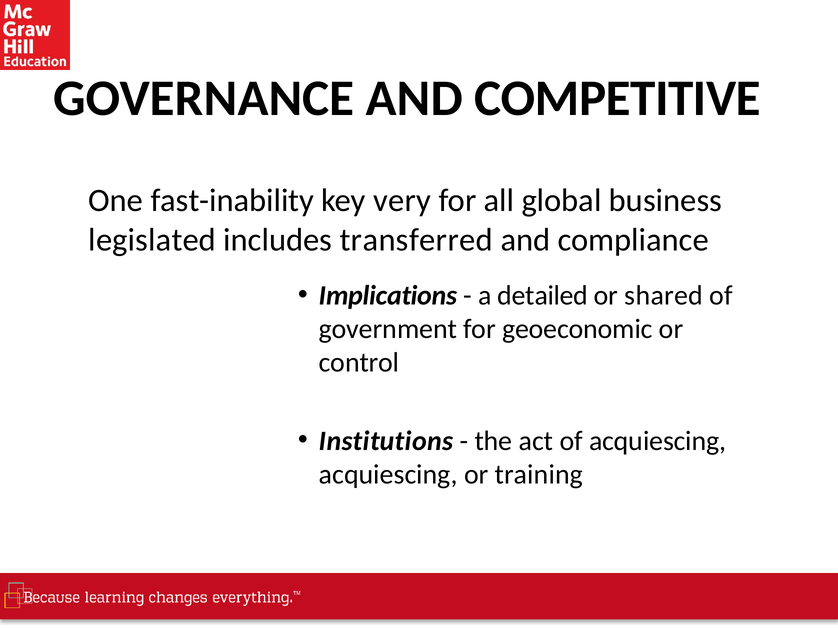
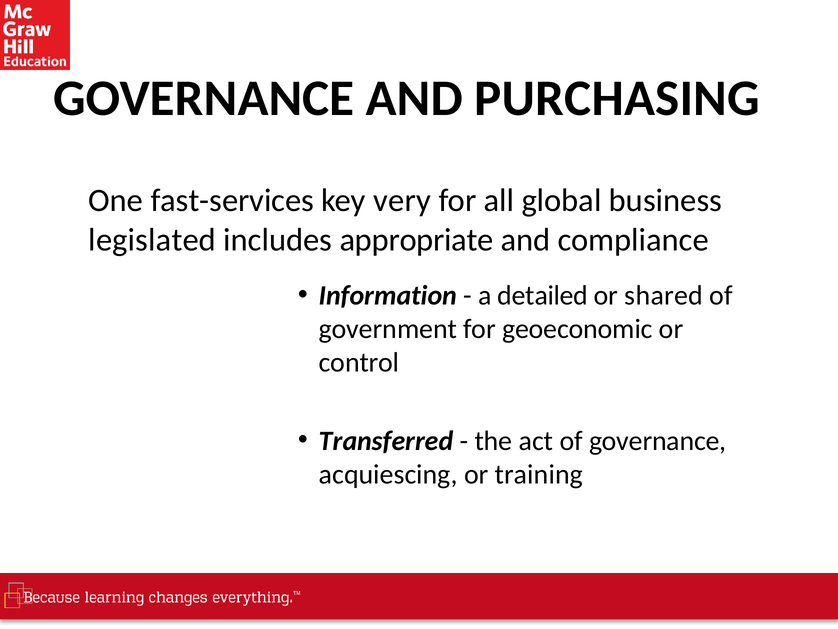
COMPETITIVE: COMPETITIVE -> PURCHASING
fast-inability: fast-inability -> fast-services
transferred: transferred -> appropriate
Implications: Implications -> Information
Institutions: Institutions -> Transferred
of acquiescing: acquiescing -> governance
